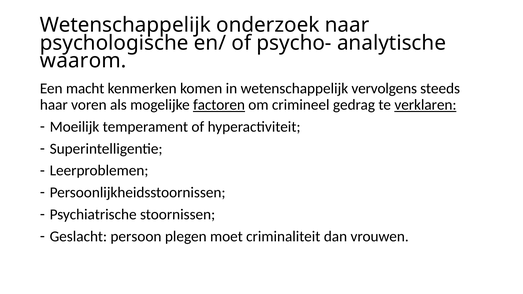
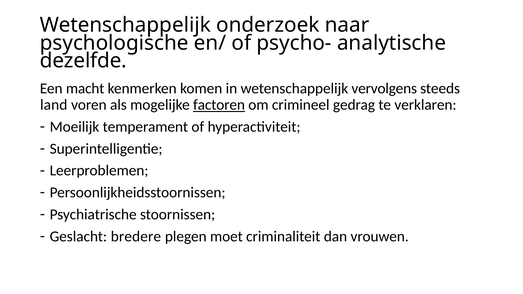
waarom: waarom -> dezelfde
haar: haar -> land
verklaren underline: present -> none
persoon: persoon -> bredere
